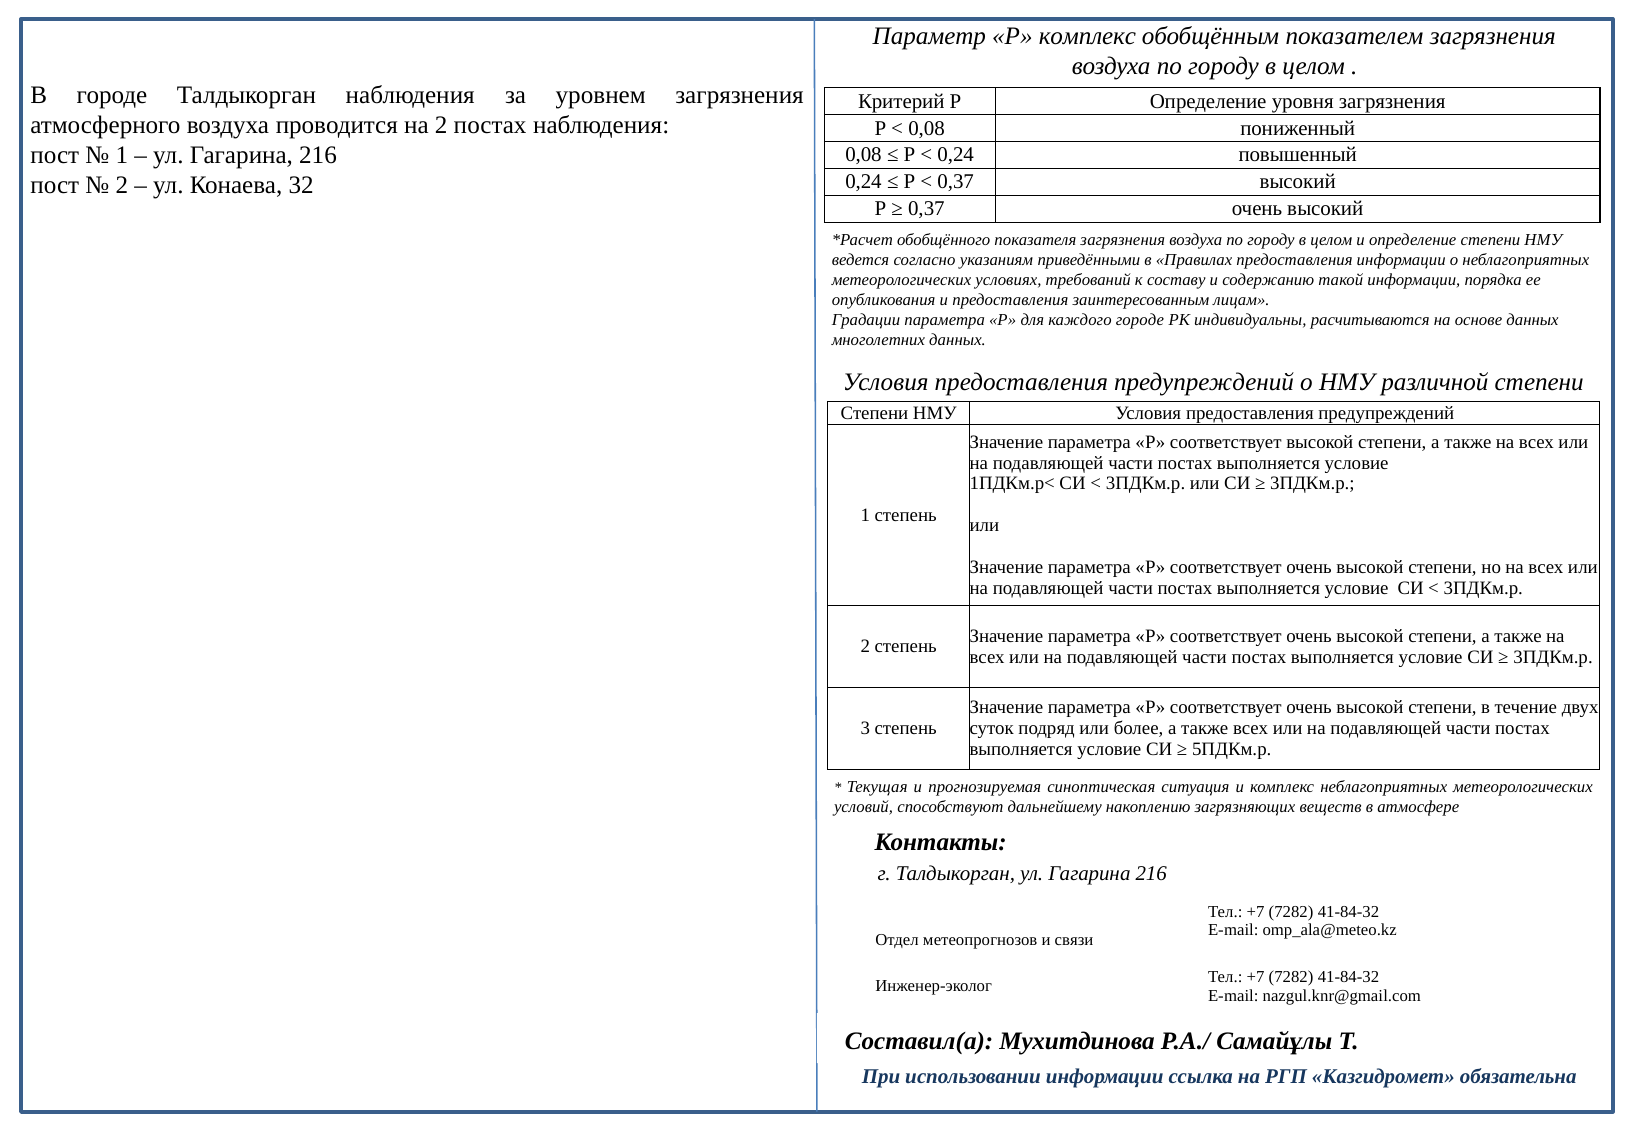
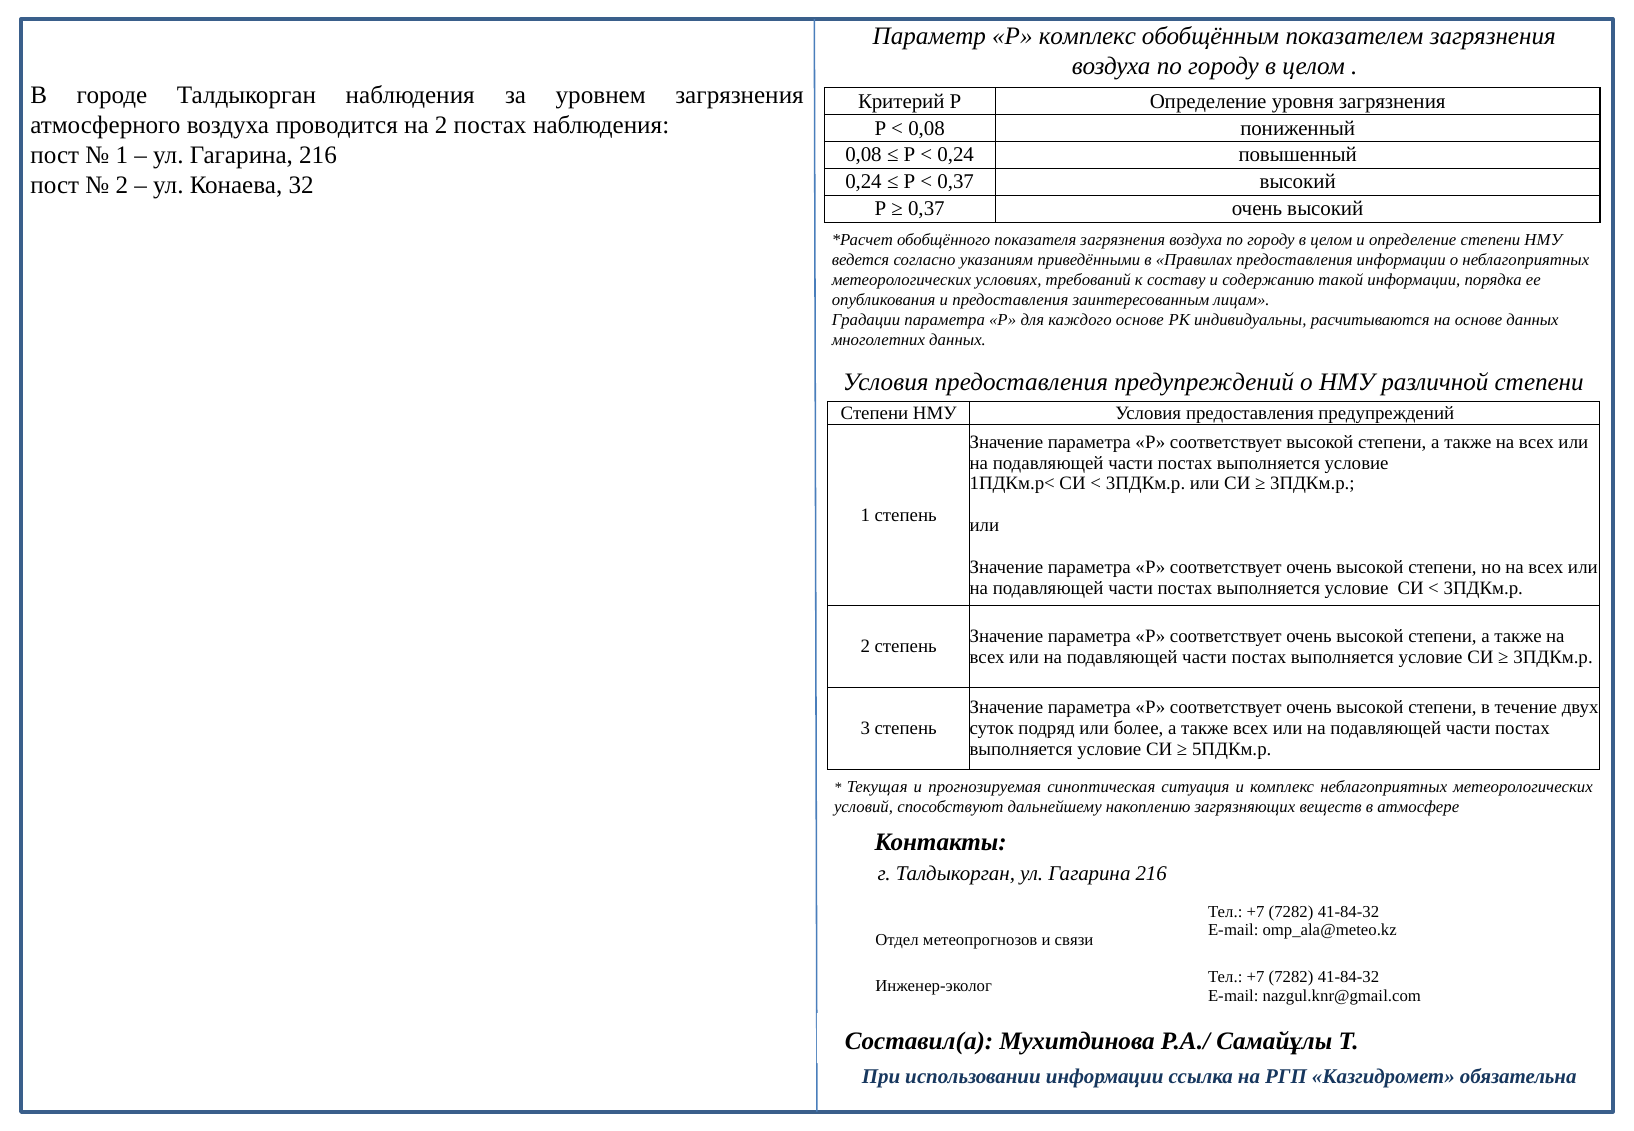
каждого городе: городе -> основе
